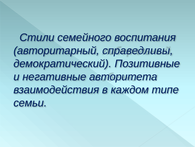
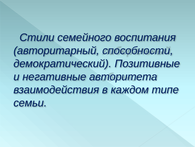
справедливы: справедливы -> способности
